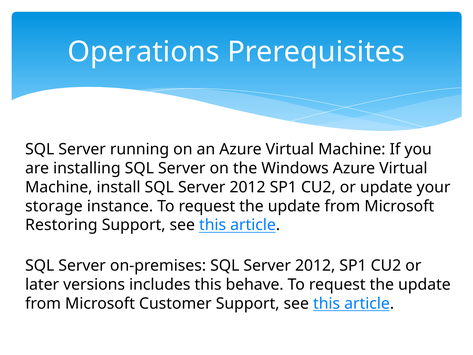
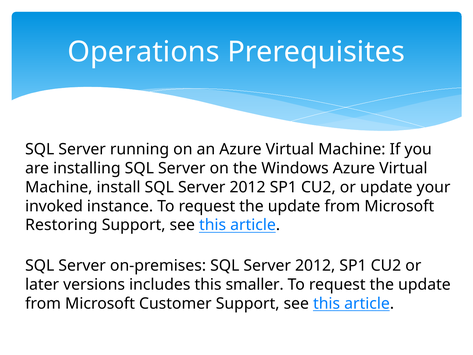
storage: storage -> invoked
behave: behave -> smaller
